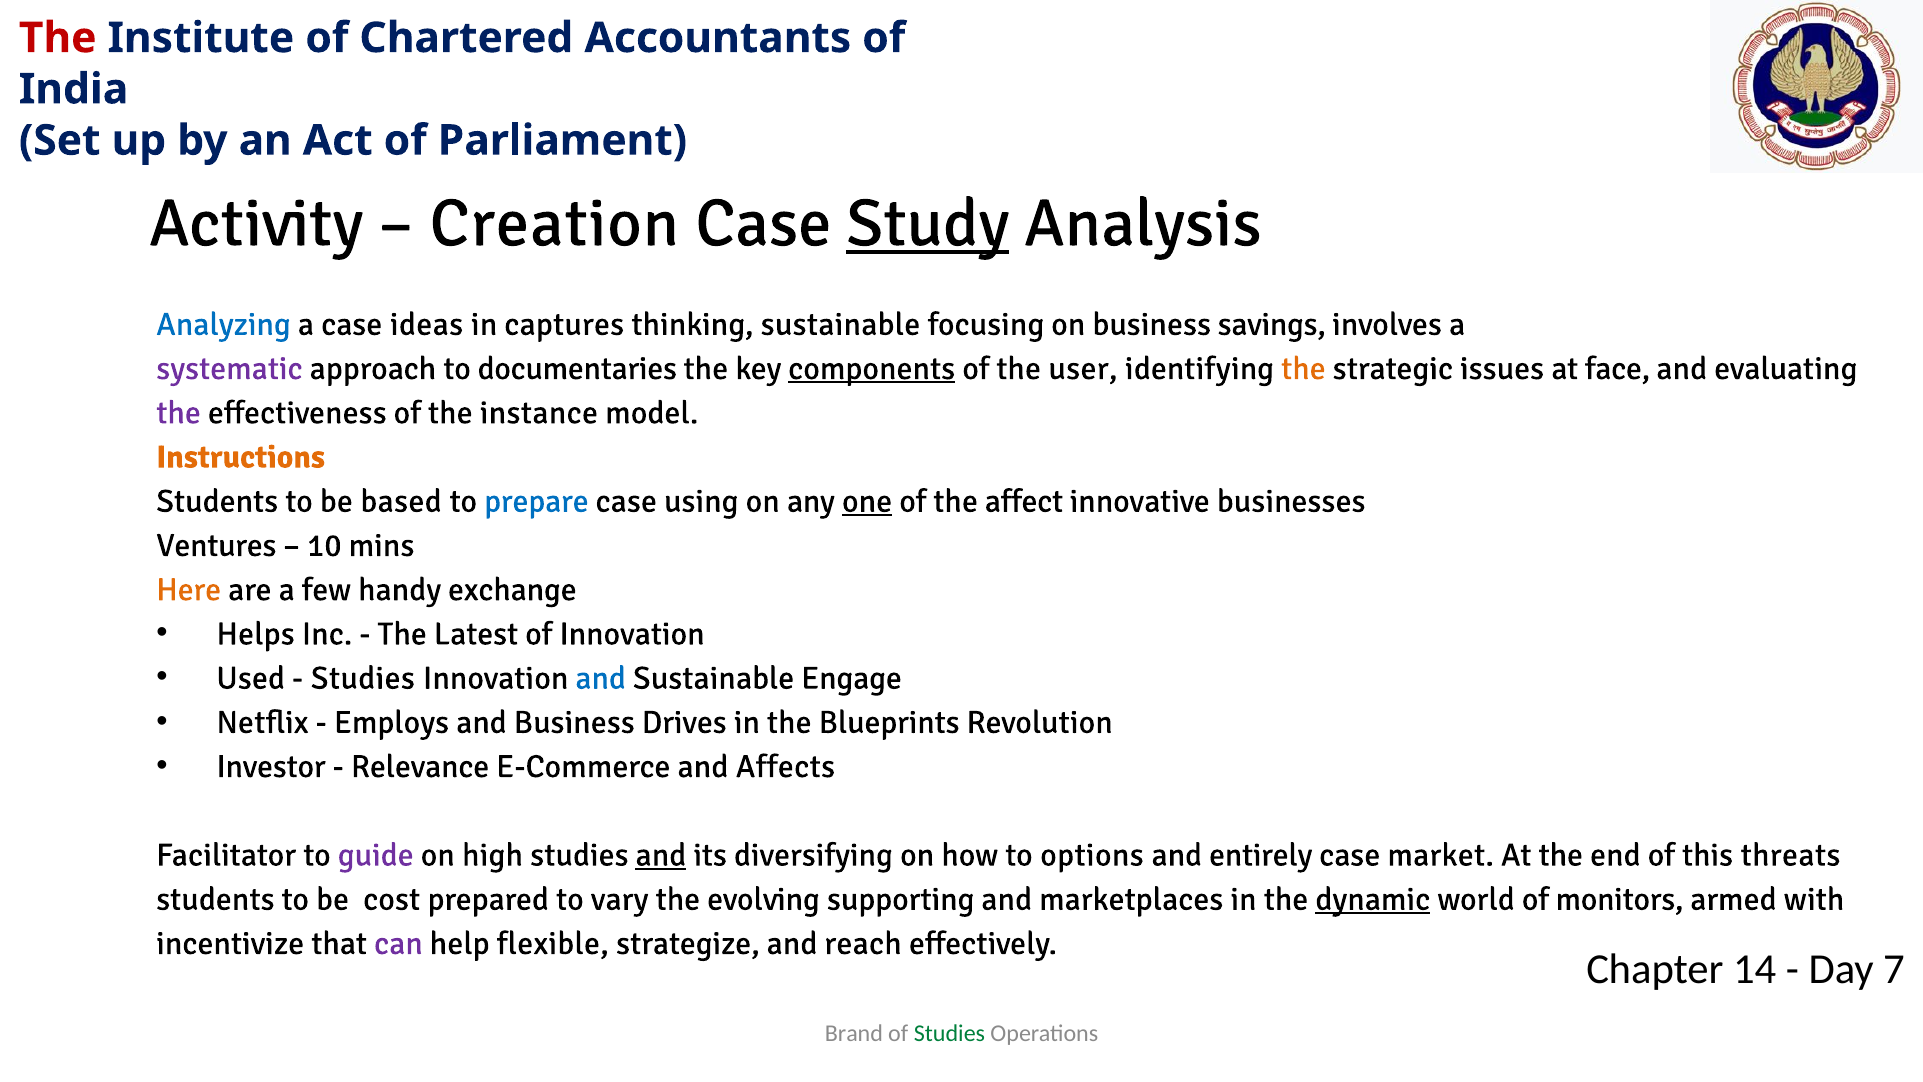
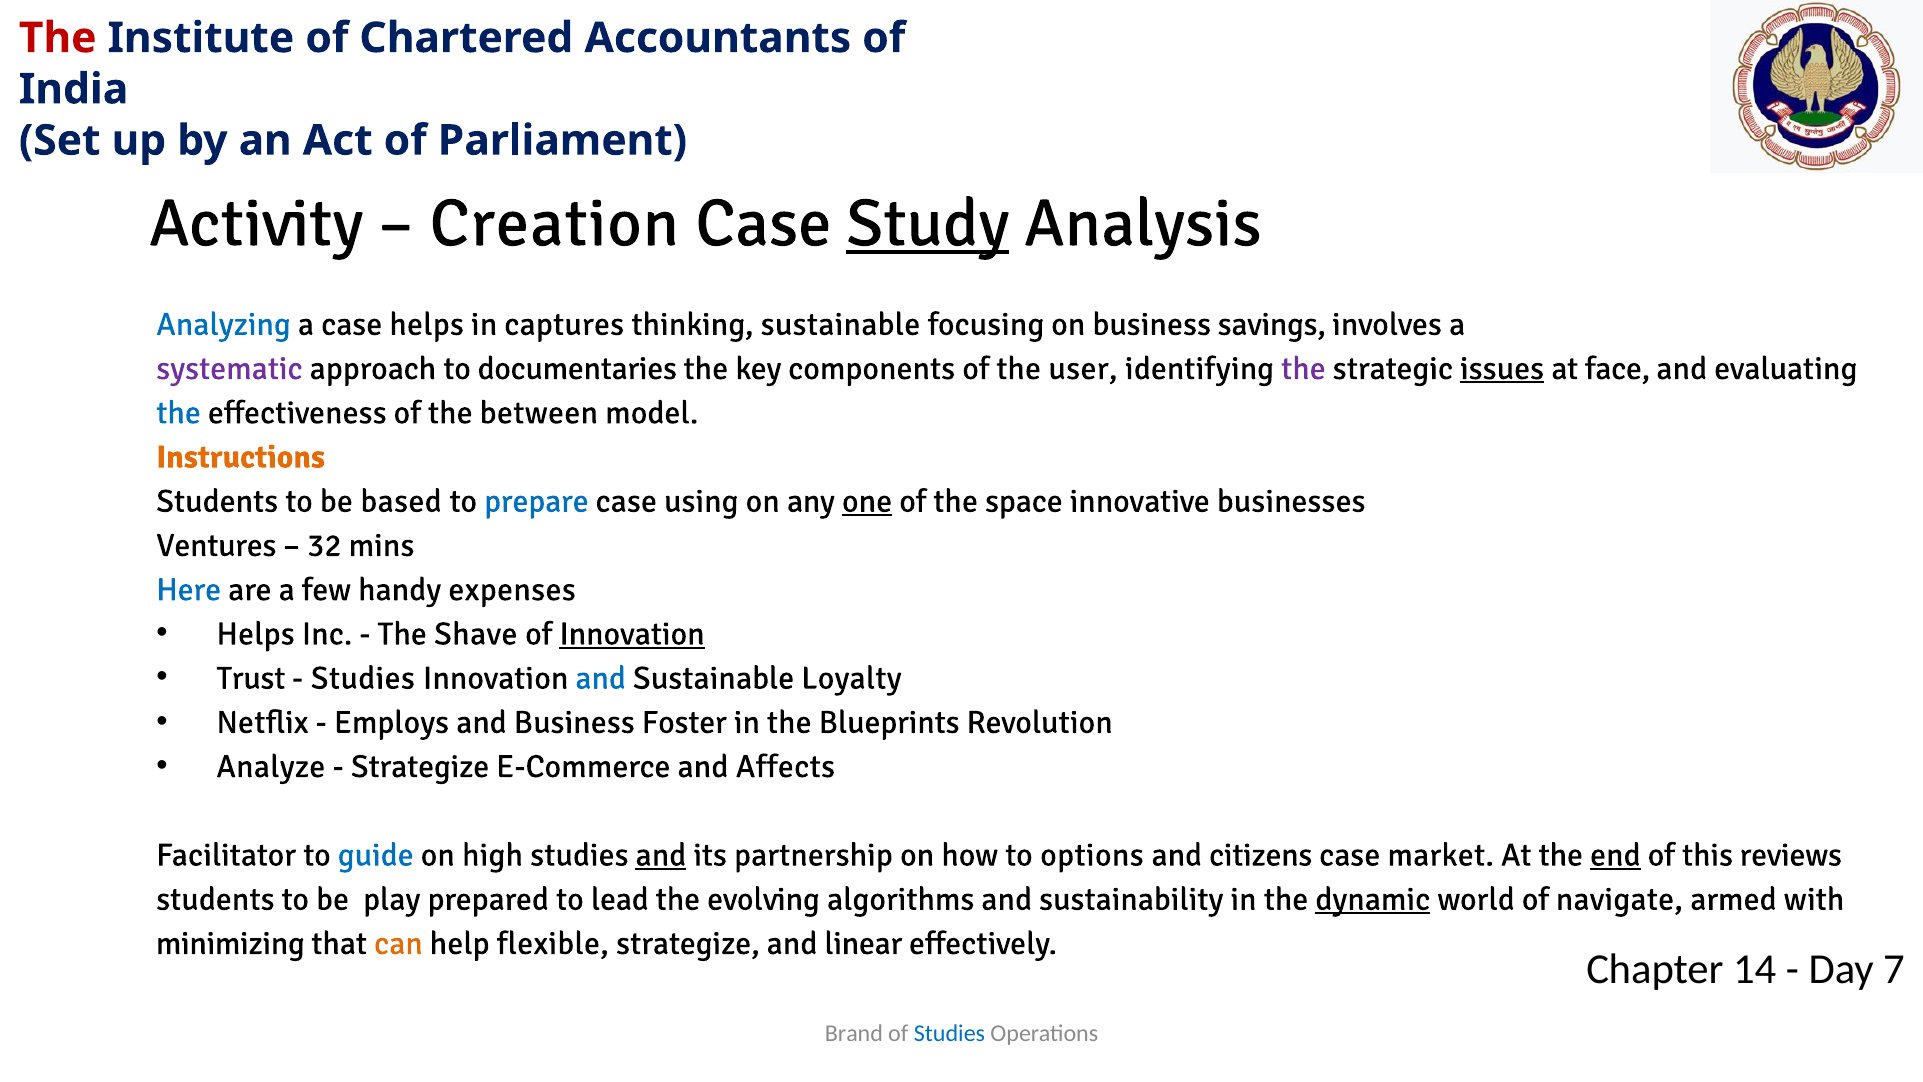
case ideas: ideas -> helps
components underline: present -> none
the at (1303, 368) colour: orange -> purple
issues underline: none -> present
the at (179, 413) colour: purple -> blue
instance: instance -> between
affect: affect -> space
10: 10 -> 32
Here colour: orange -> blue
exchange: exchange -> expenses
Latest: Latest -> Shave
Innovation at (632, 634) underline: none -> present
Used: Used -> Trust
Engage: Engage -> Loyalty
Drives: Drives -> Foster
Investor: Investor -> Analyze
Relevance at (420, 766): Relevance -> Strategize
guide colour: purple -> blue
diversifying: diversifying -> partnership
entirely: entirely -> citizens
end underline: none -> present
threats: threats -> reviews
cost: cost -> play
vary: vary -> lead
supporting: supporting -> algorithms
marketplaces: marketplaces -> sustainability
monitors: monitors -> navigate
incentivize: incentivize -> minimizing
can colour: purple -> orange
reach: reach -> linear
Studies at (949, 1033) colour: green -> blue
